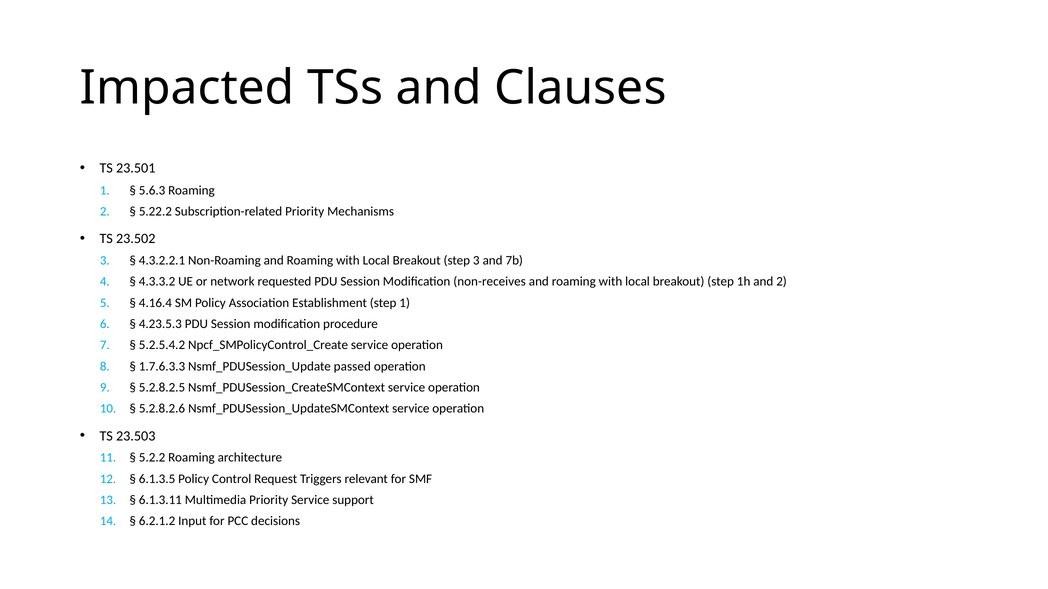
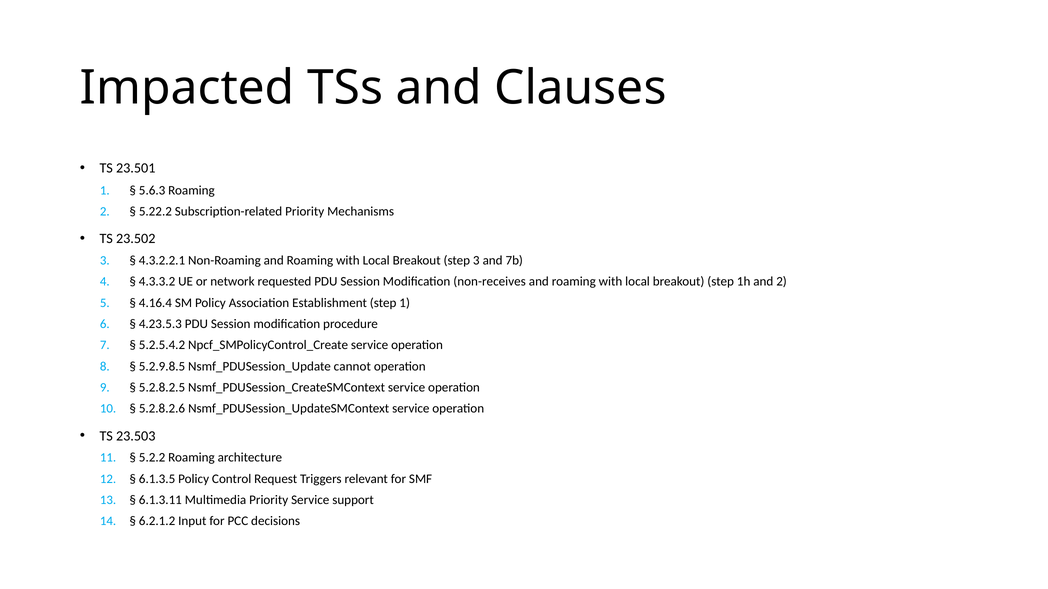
1.7.6.3.3: 1.7.6.3.3 -> 5.2.9.8.5
passed: passed -> cannot
